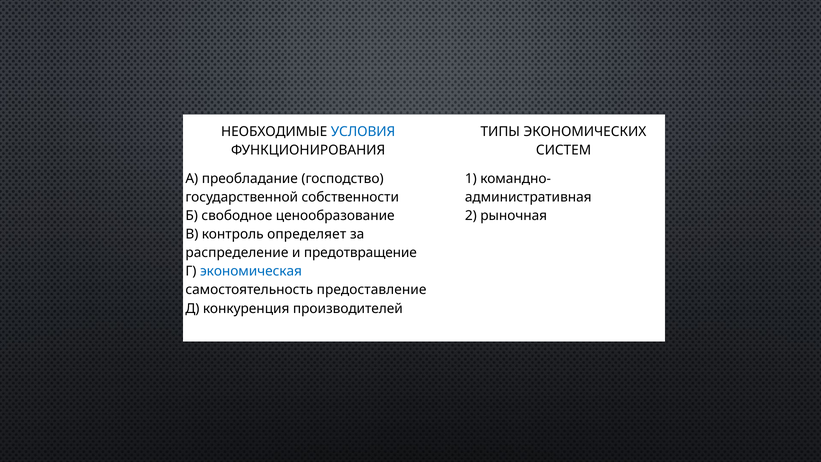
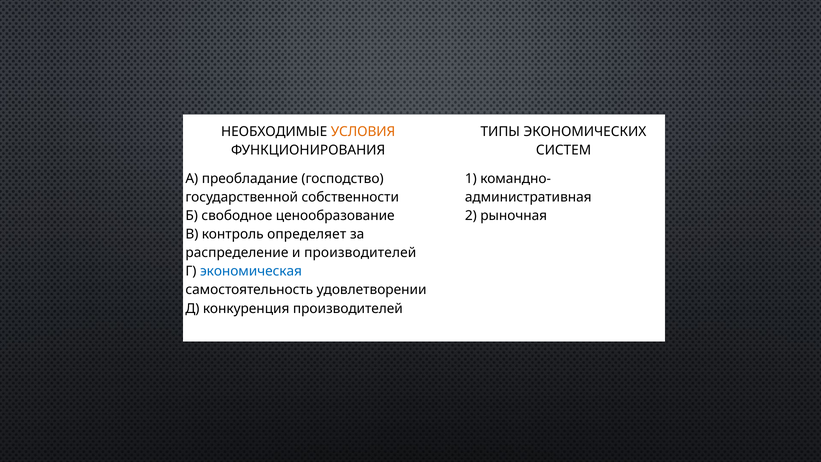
УСЛОВИЯ colour: blue -> orange
и предотвращение: предотвращение -> производителей
предоставление: предоставление -> удовлетворении
